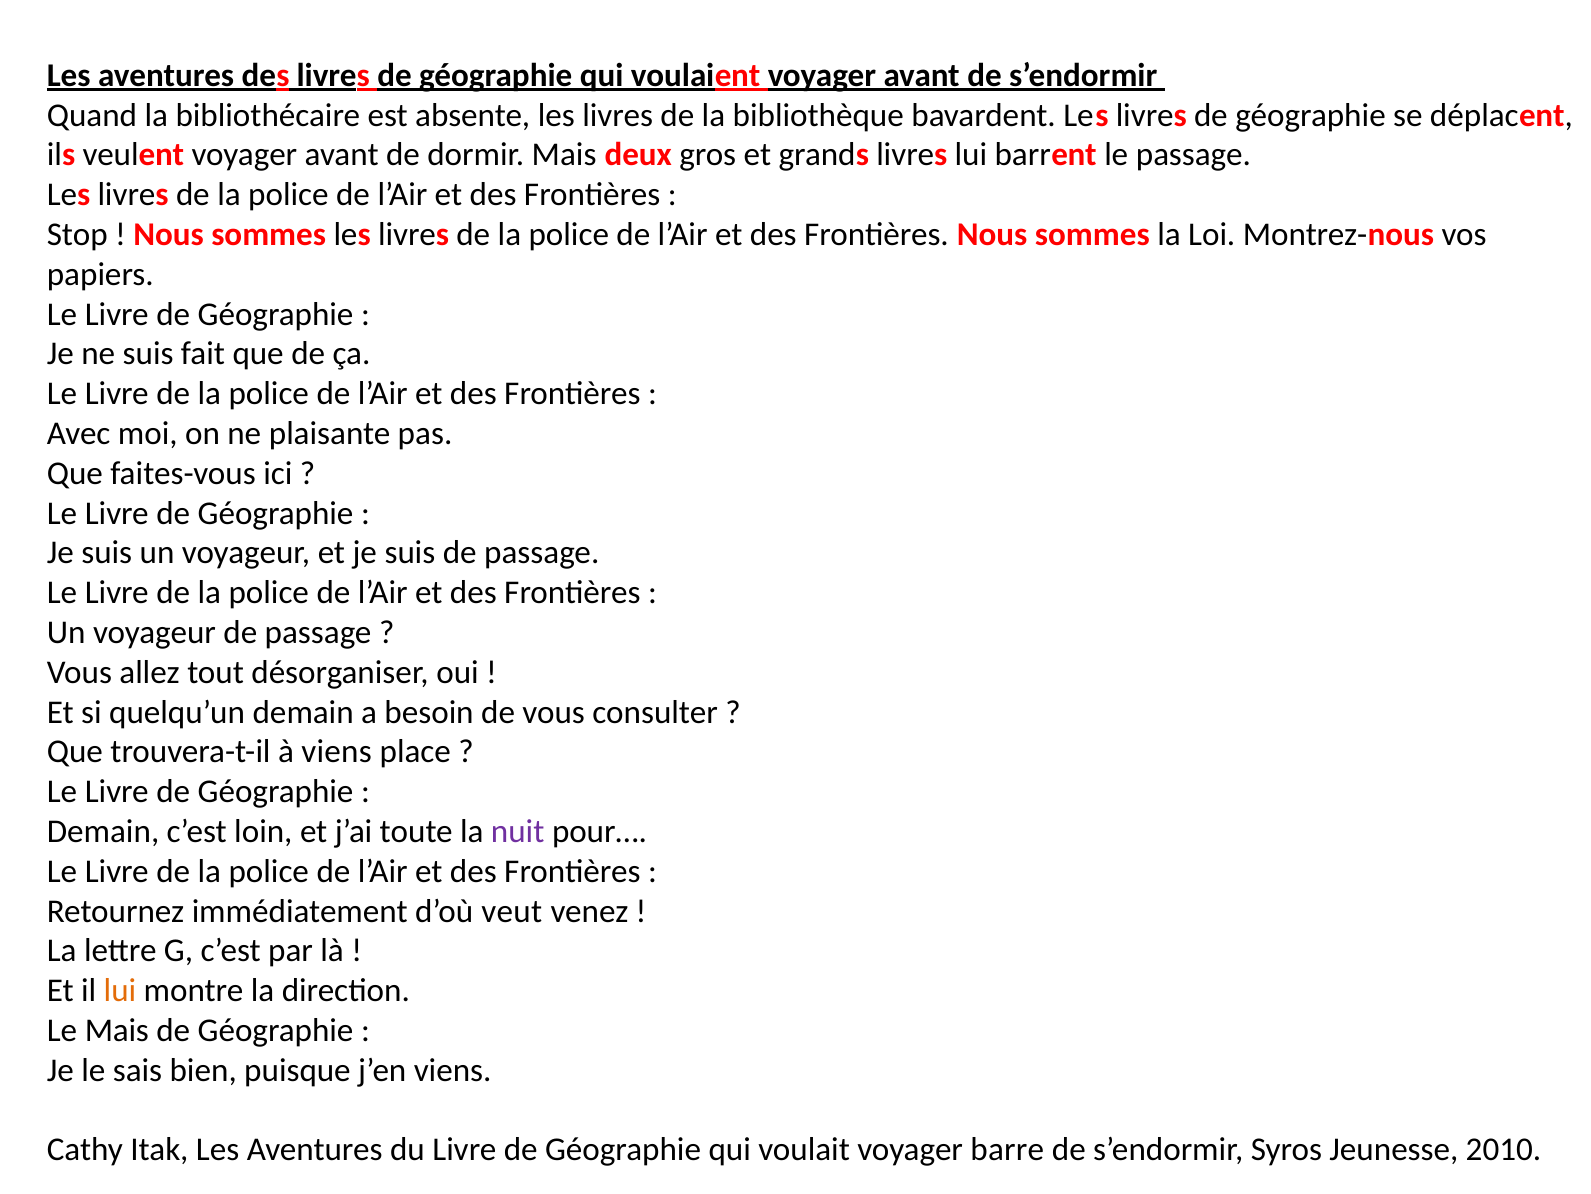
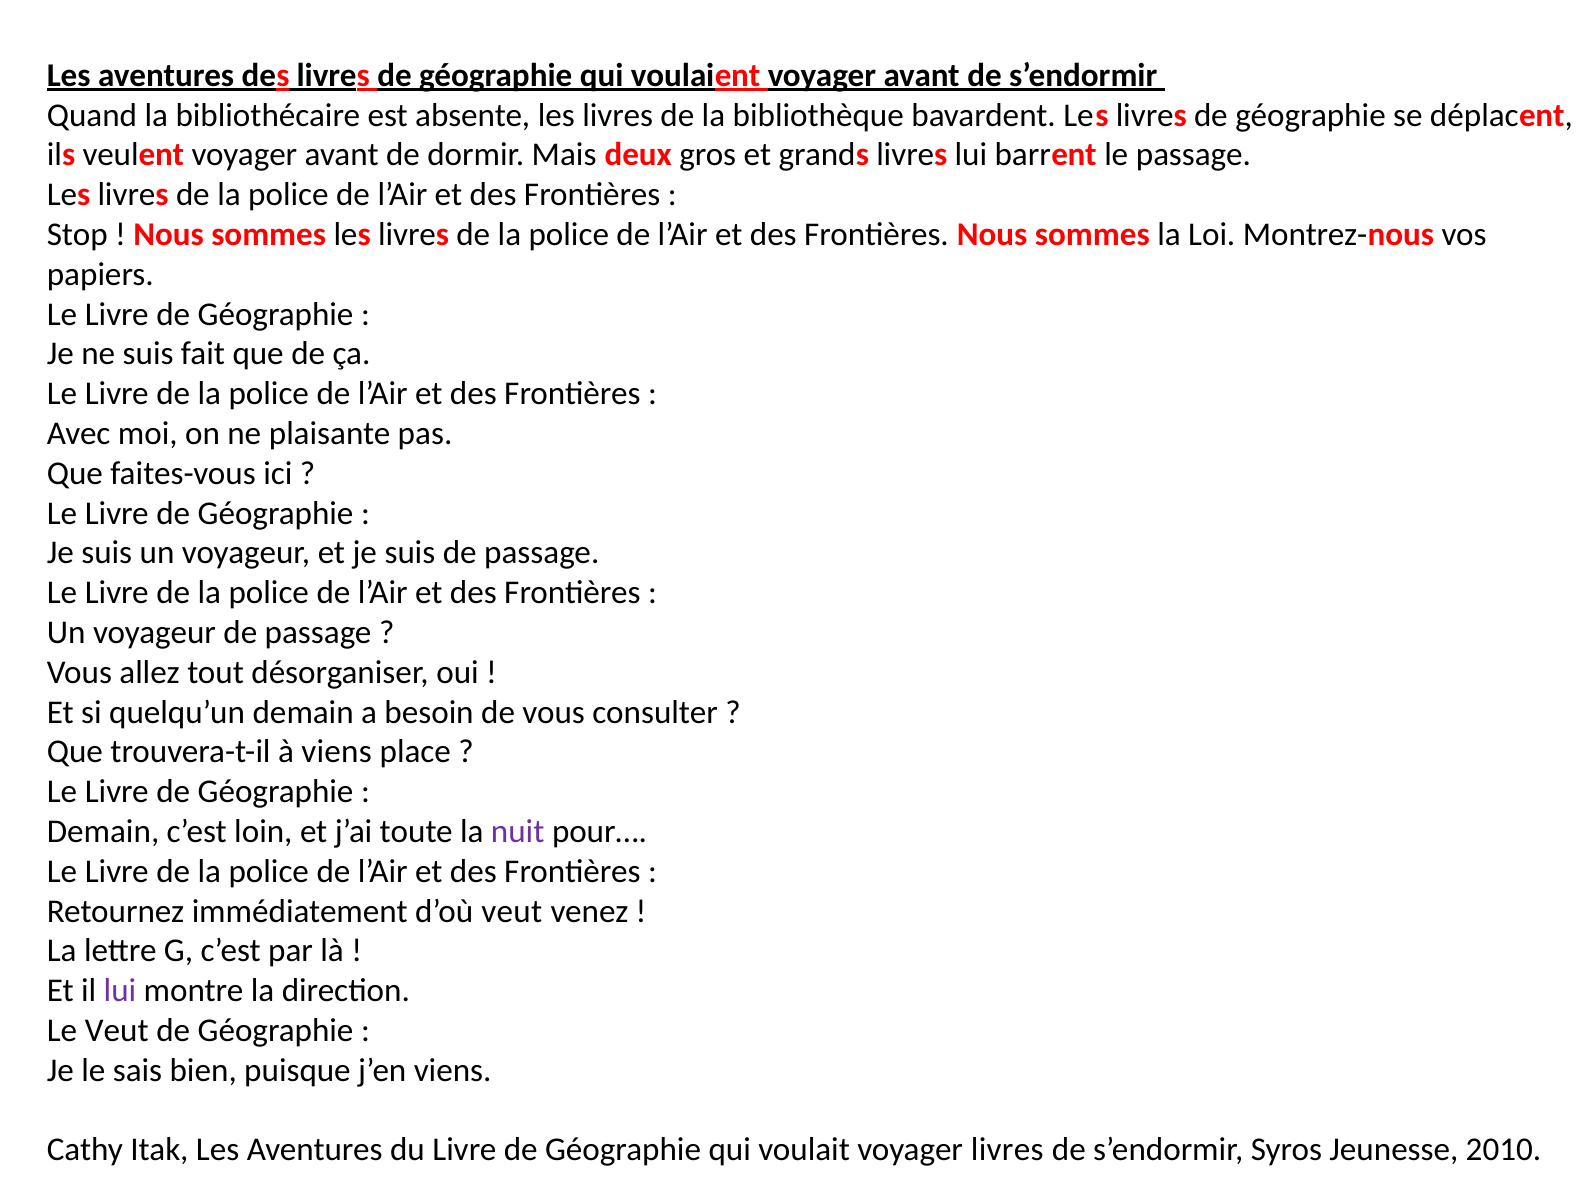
lui at (120, 990) colour: orange -> purple
Le Mais: Mais -> Veut
voyager barre: barre -> livres
